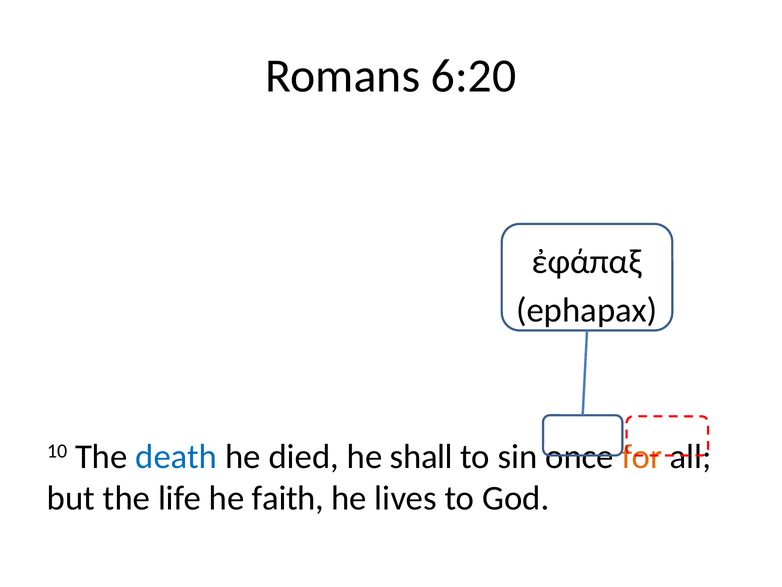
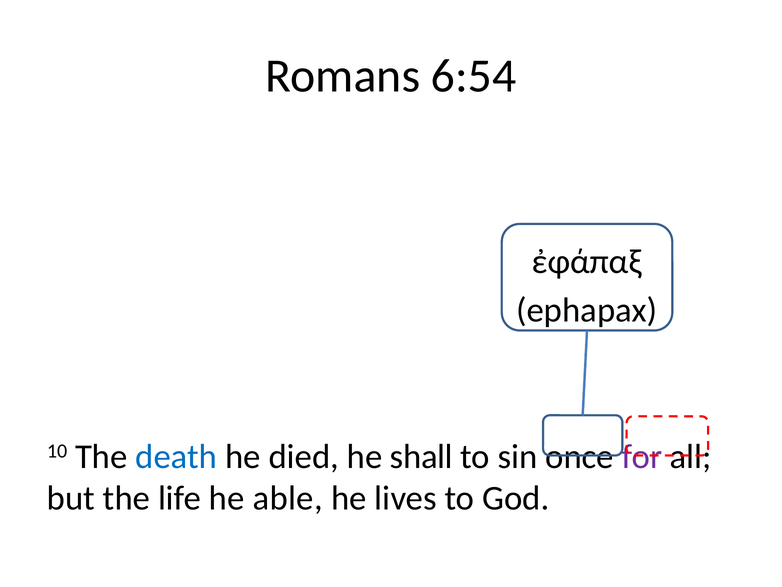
6:20: 6:20 -> 6:54
for colour: orange -> purple
faith: faith -> able
